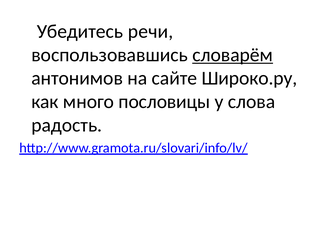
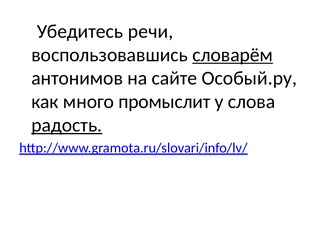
Широко.ру: Широко.ру -> Особый.ру
пословицы: пословицы -> промыслит
радость underline: none -> present
